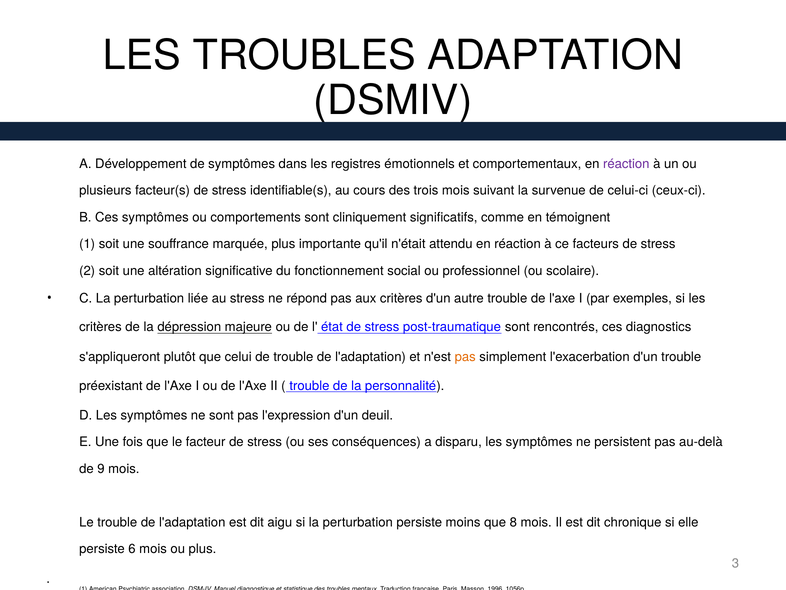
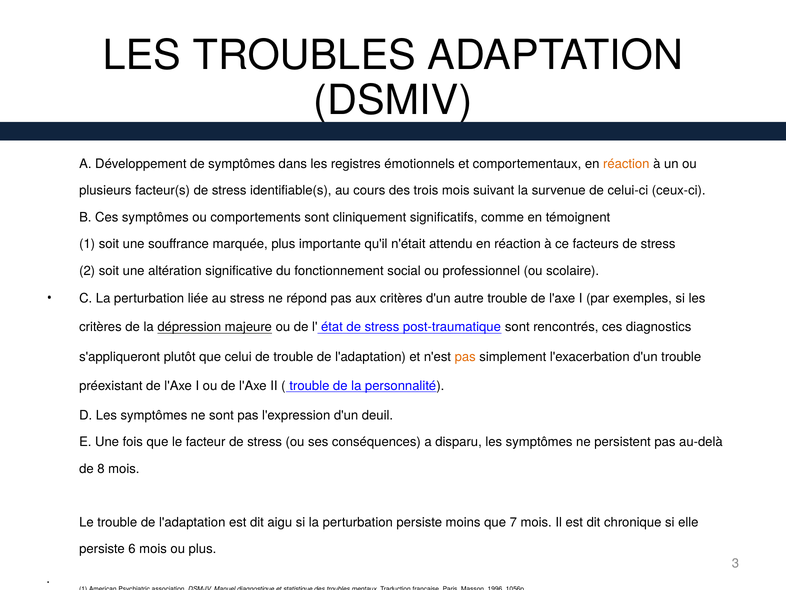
réaction at (626, 164) colour: purple -> orange
9: 9 -> 8
8: 8 -> 7
